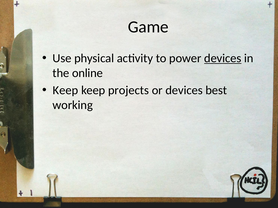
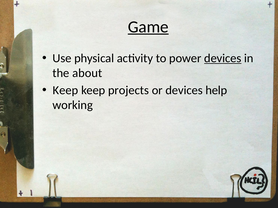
Game underline: none -> present
online: online -> about
best: best -> help
